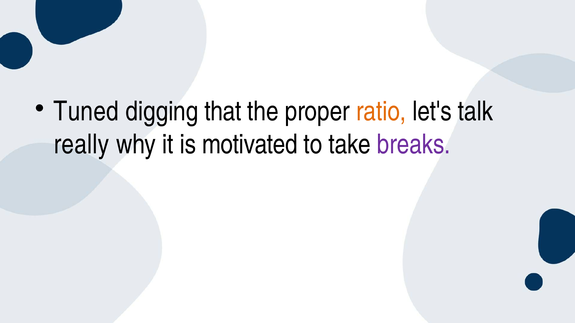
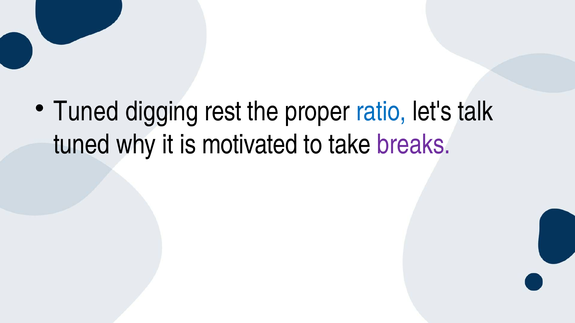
that: that -> rest
ratio colour: orange -> blue
really at (81, 145): really -> tuned
